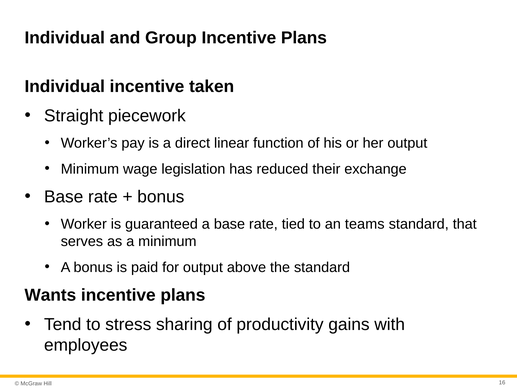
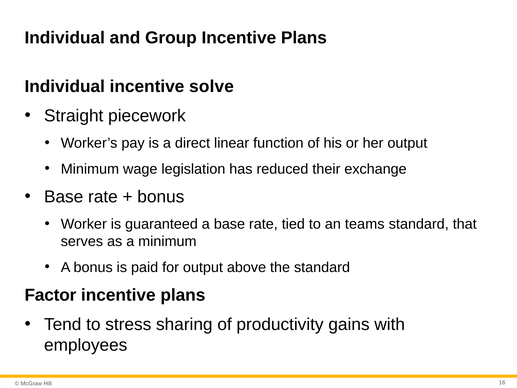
taken: taken -> solve
Wants: Wants -> Factor
